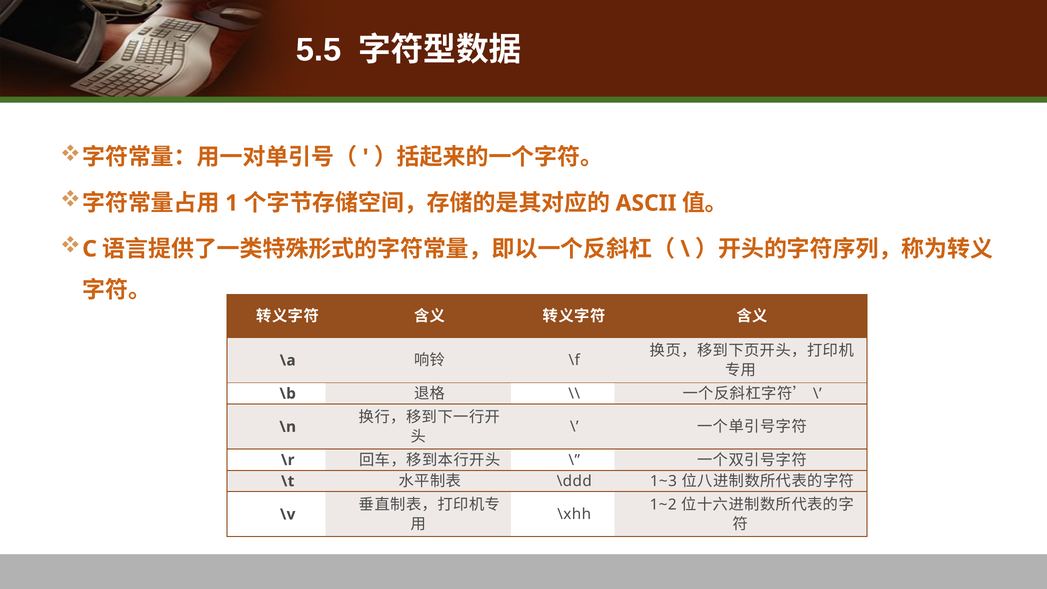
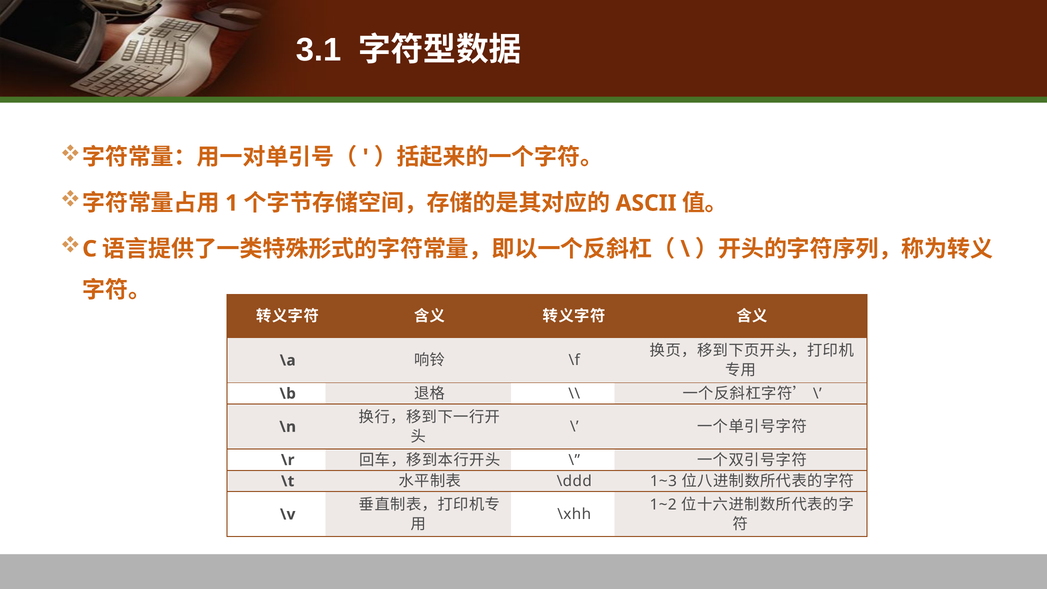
5.5: 5.5 -> 3.1
